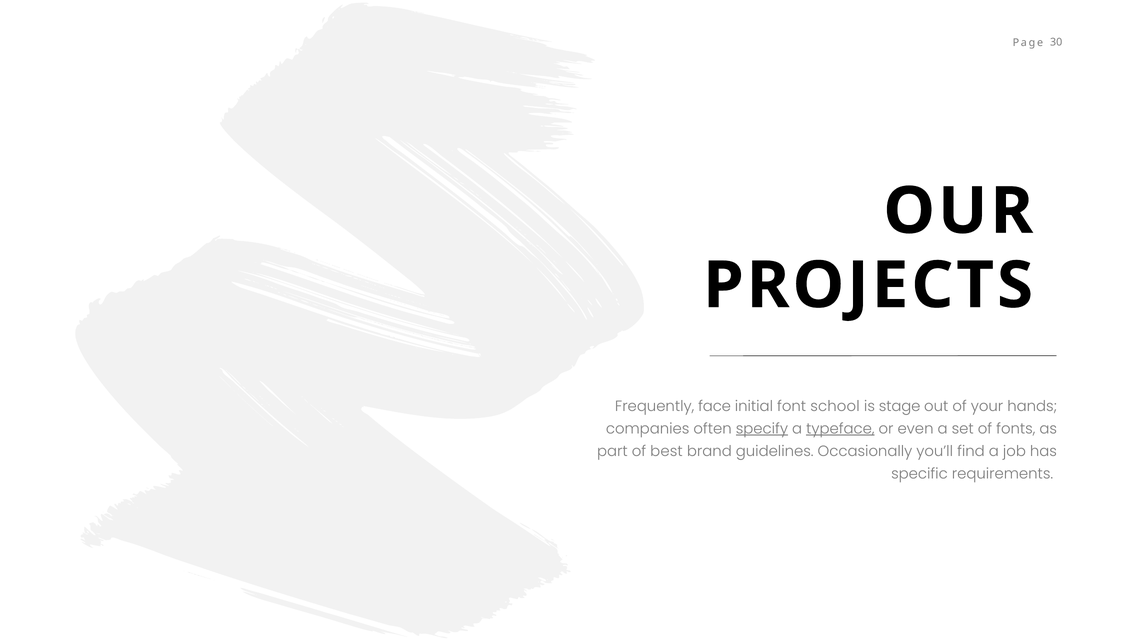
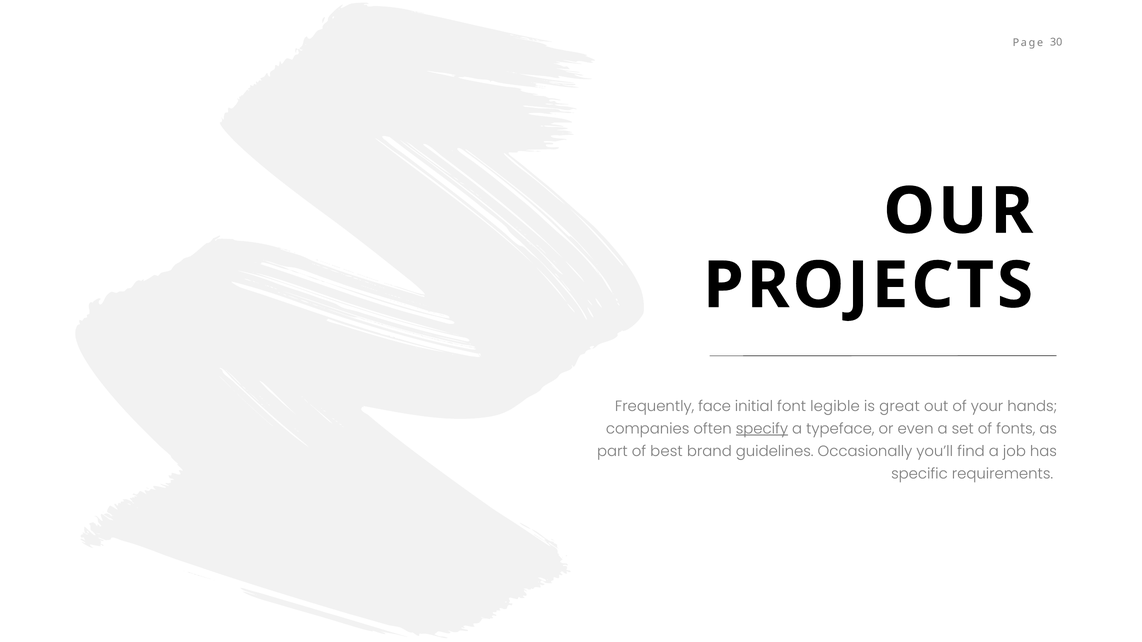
school: school -> legible
stage: stage -> great
typeface underline: present -> none
